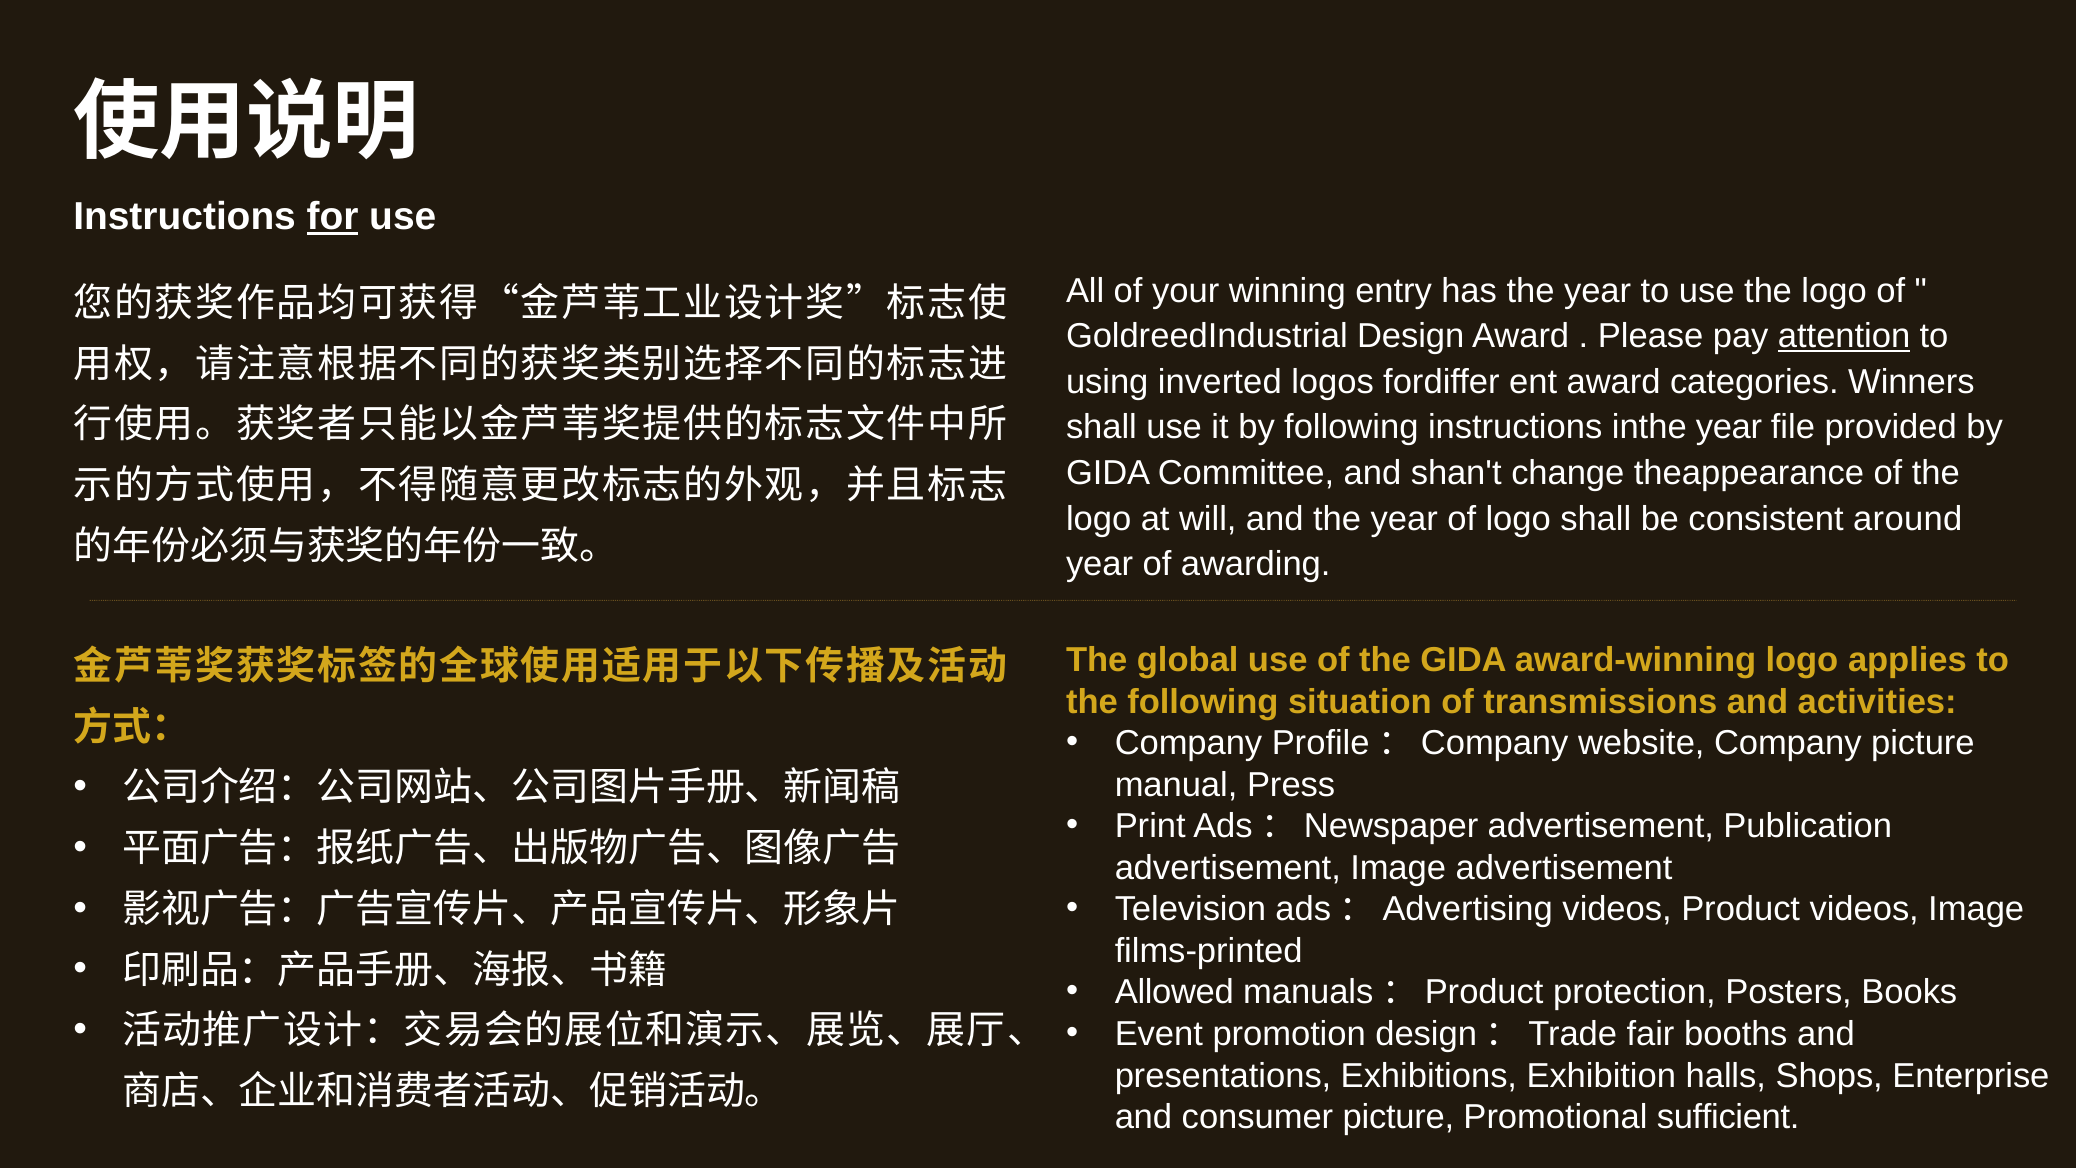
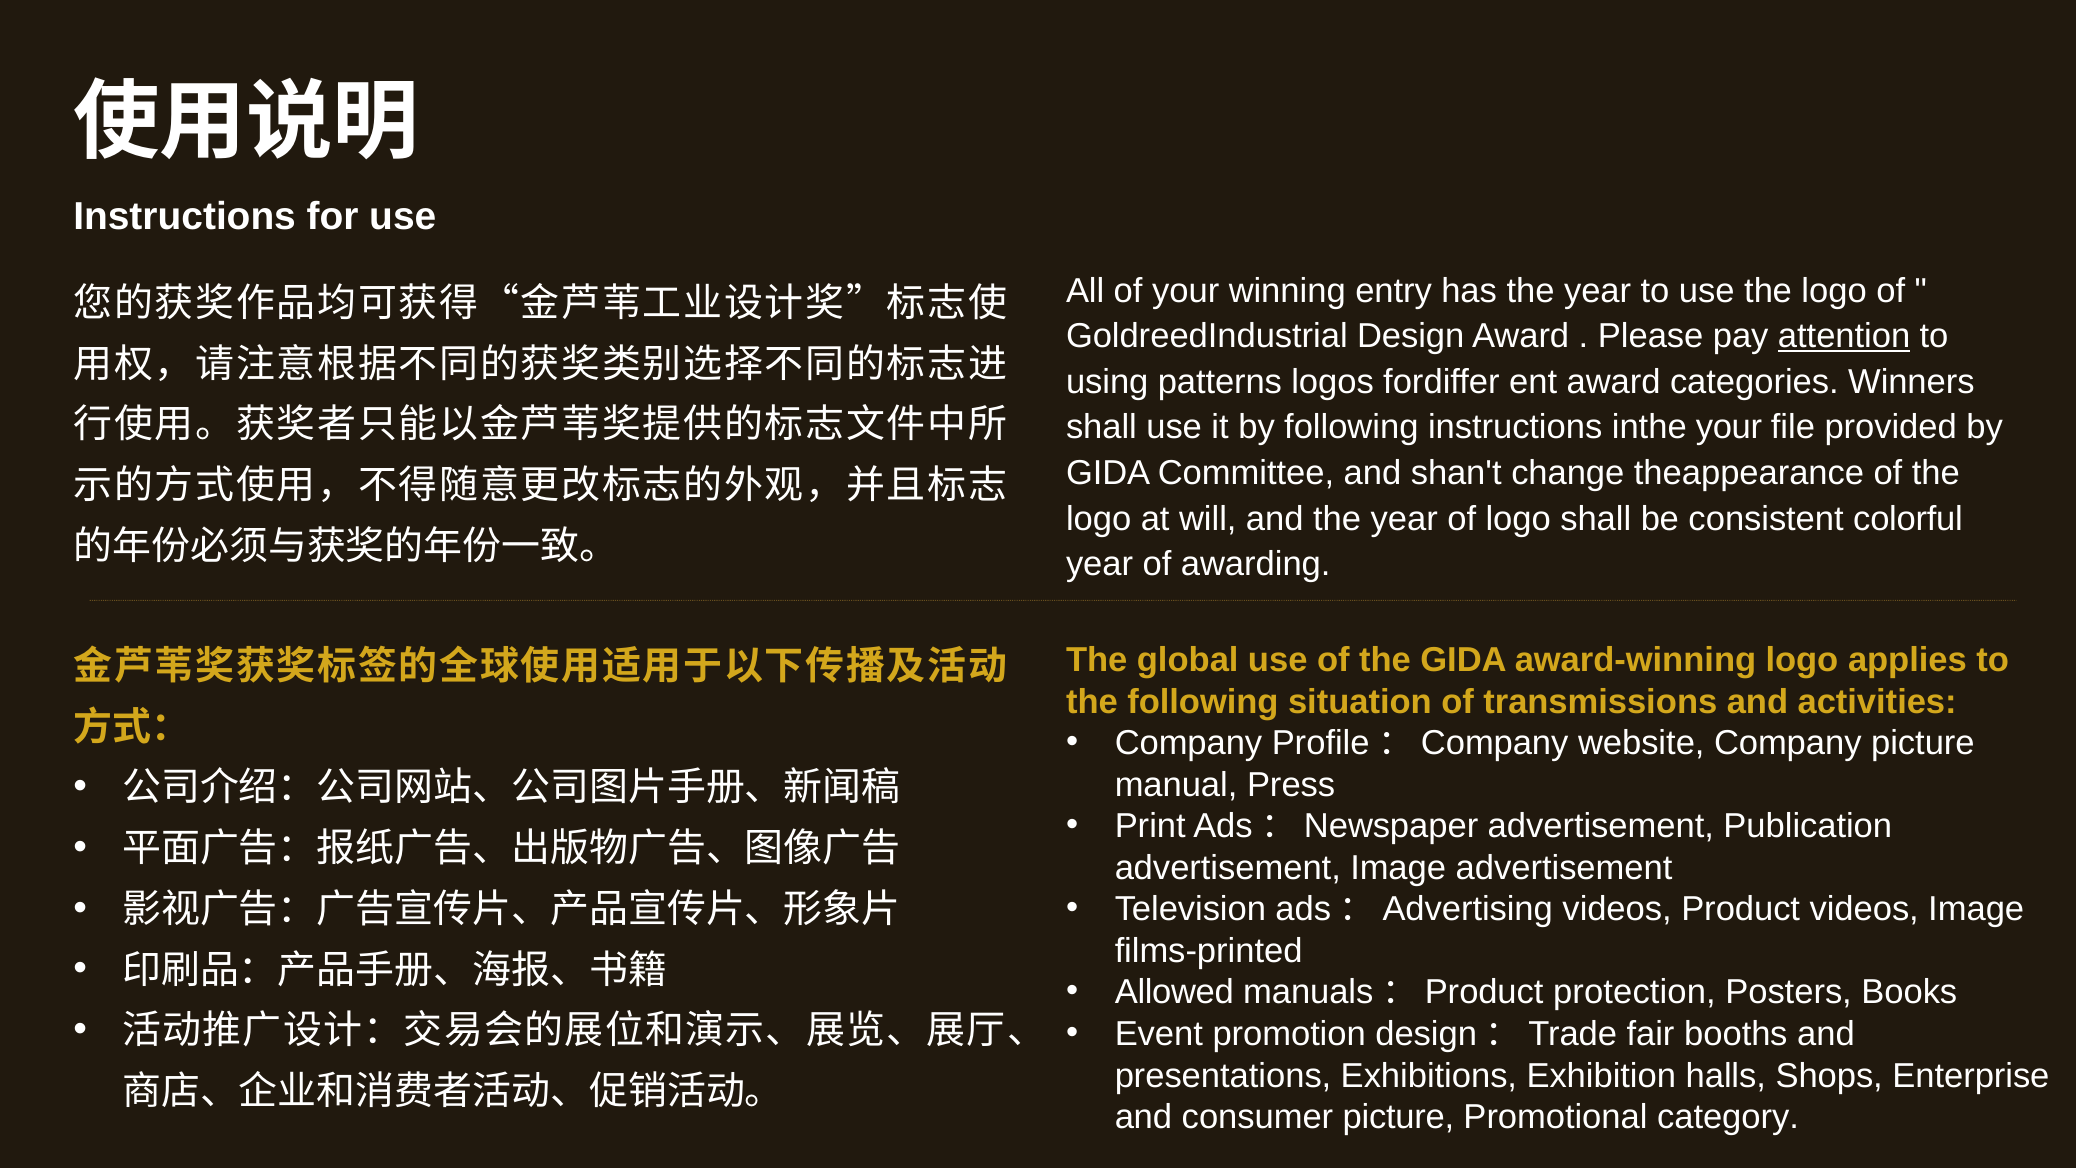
for underline: present -> none
inverted: inverted -> patterns
inthe year: year -> your
around: around -> colorful
sufficient: sufficient -> category
